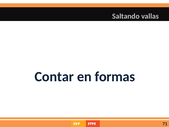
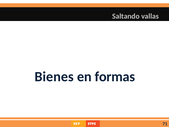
Contar: Contar -> Bienes
